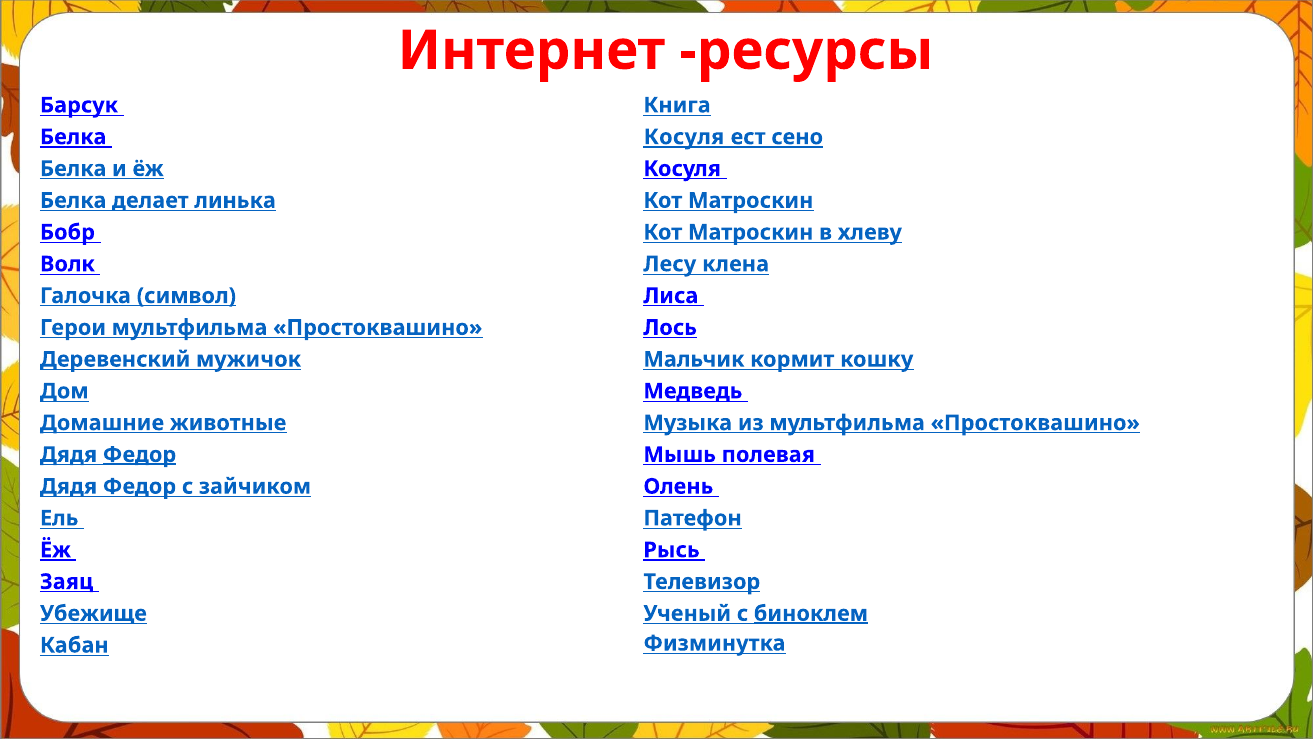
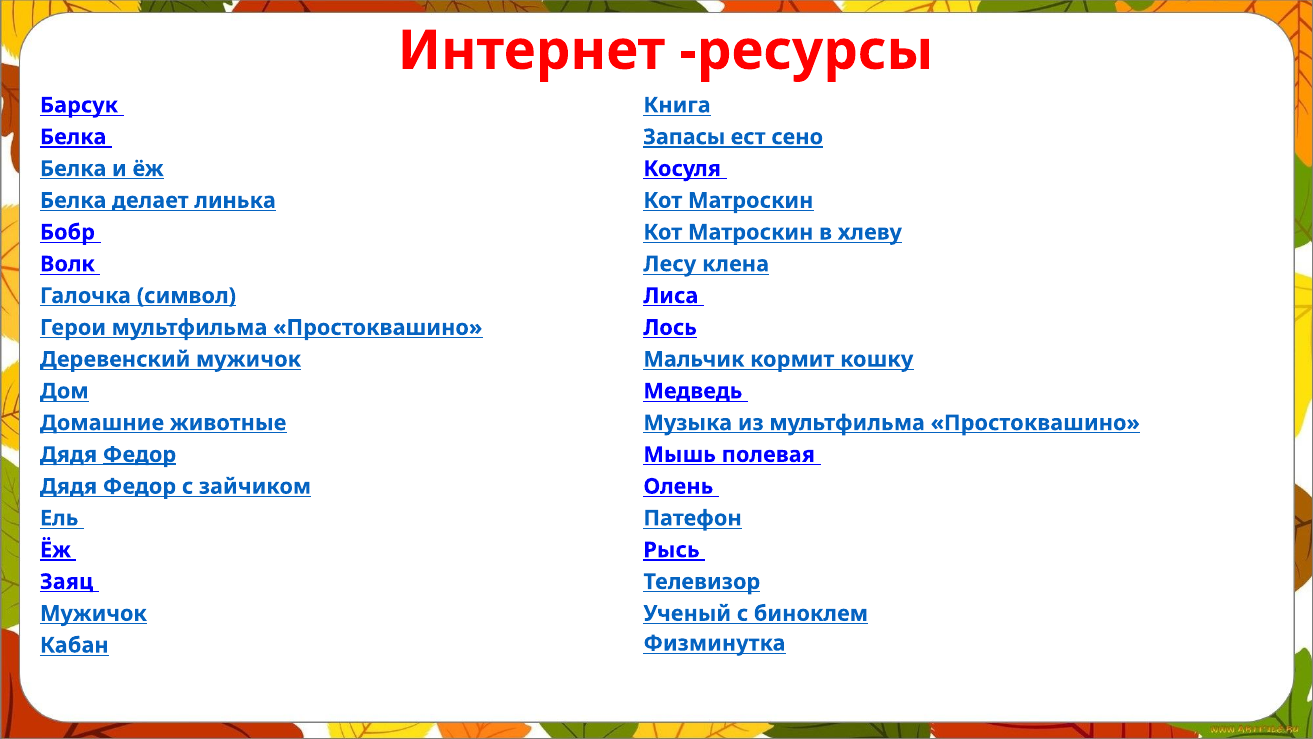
Косуля at (684, 137): Косуля -> Запасы
Убежище at (93, 613): Убежище -> Мужичок
биноклем underline: present -> none
